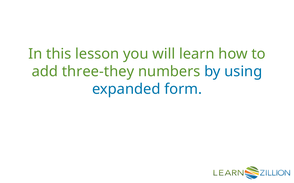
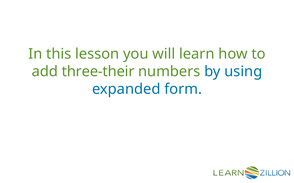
three-they: three-they -> three-their
